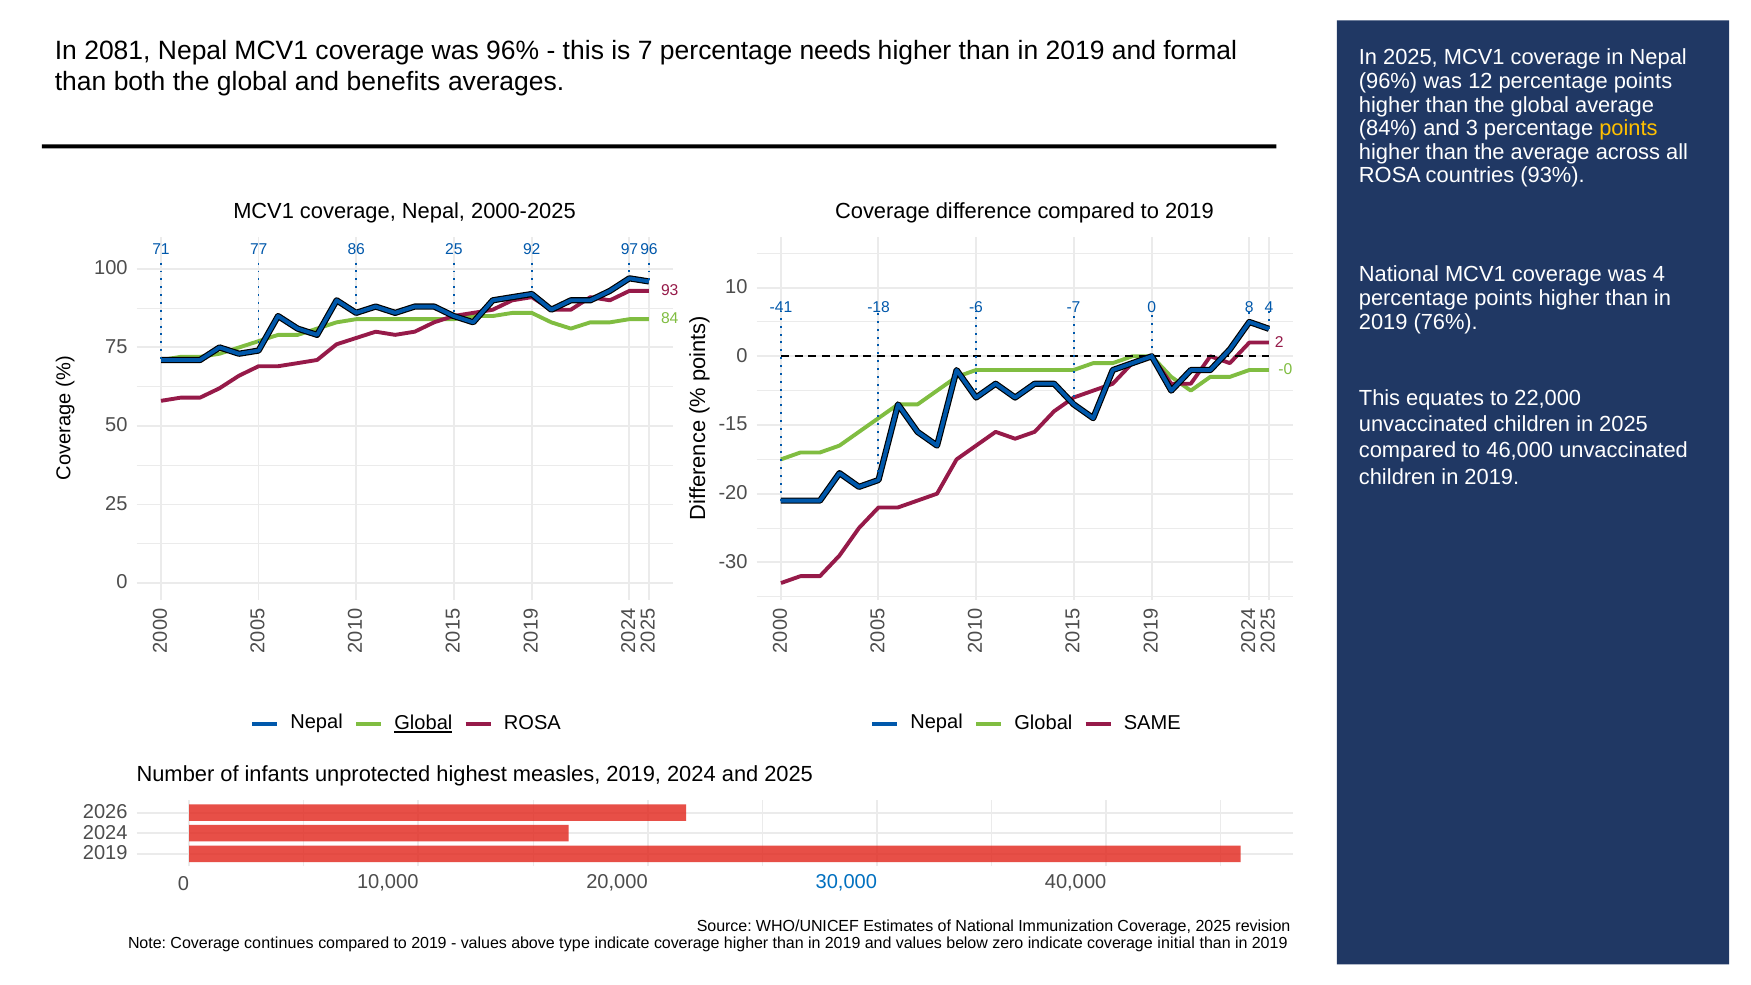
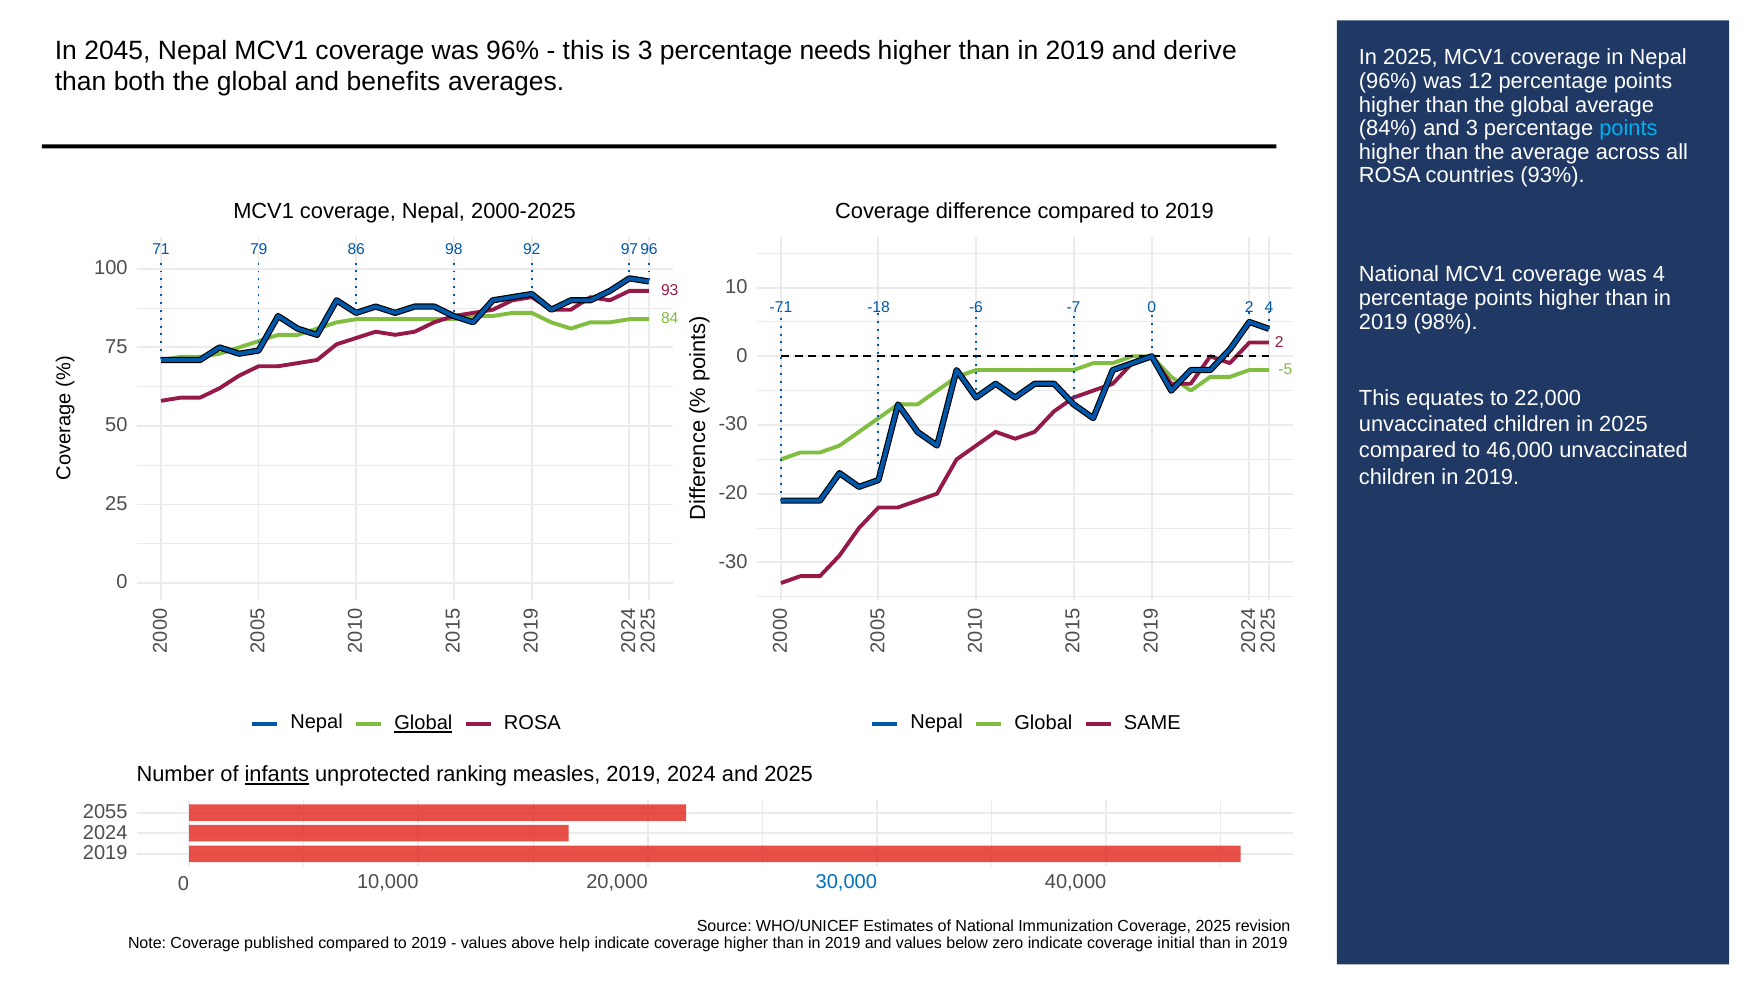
2081: 2081 -> 2045
is 7: 7 -> 3
formal: formal -> derive
points at (1628, 128) colour: yellow -> light blue
77: 77 -> 79
86 25: 25 -> 98
-41: -41 -> -71
-7 0 8: 8 -> 2
76%: 76% -> 98%
-0: -0 -> -5
-15 at (733, 424): -15 -> -30
infants underline: none -> present
highest: highest -> ranking
2026: 2026 -> 2055
continues: continues -> published
type: type -> help
